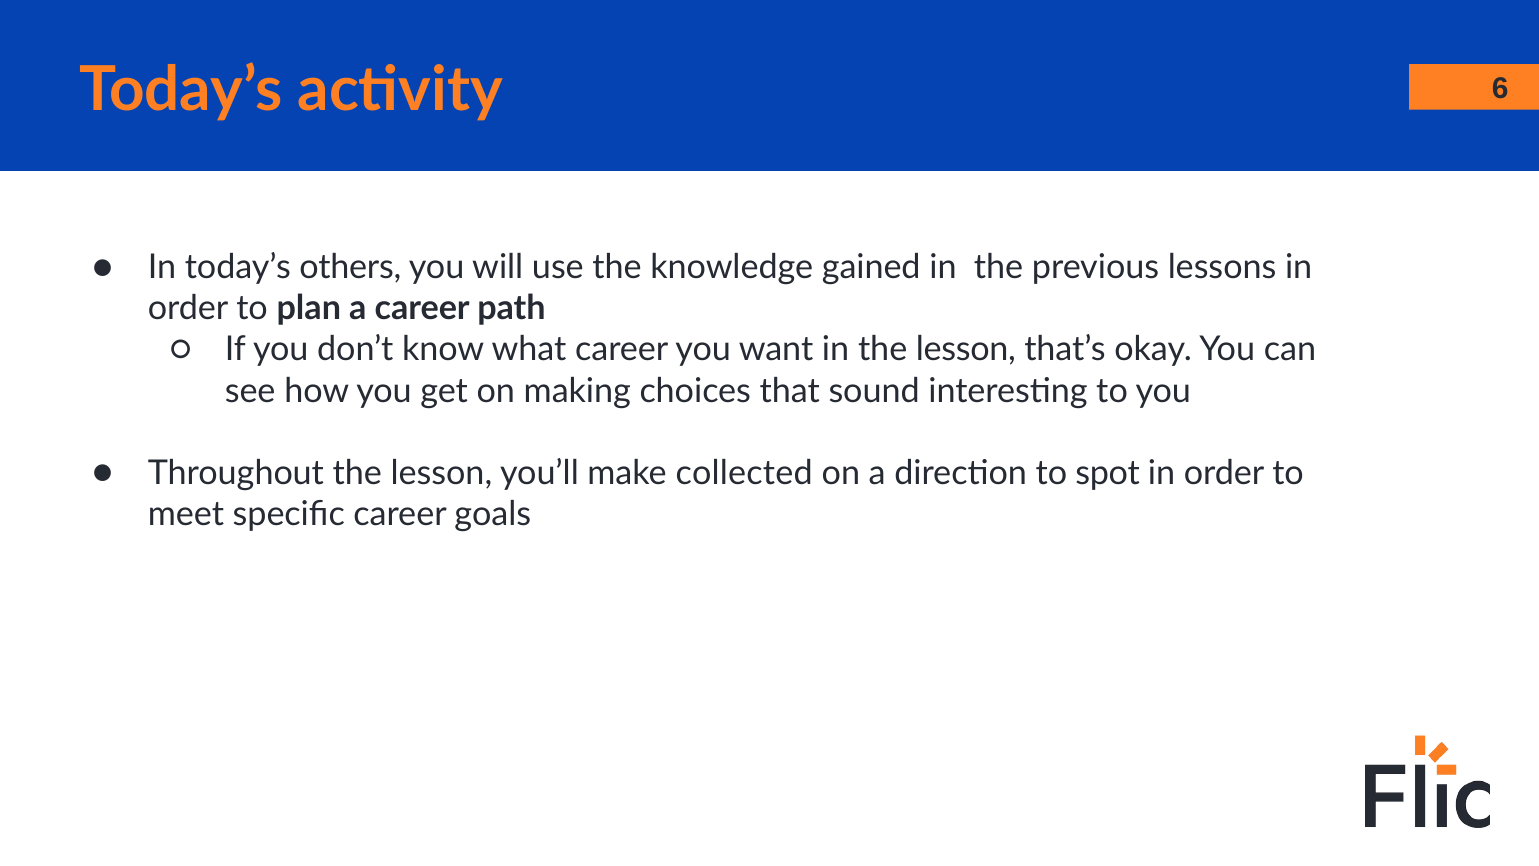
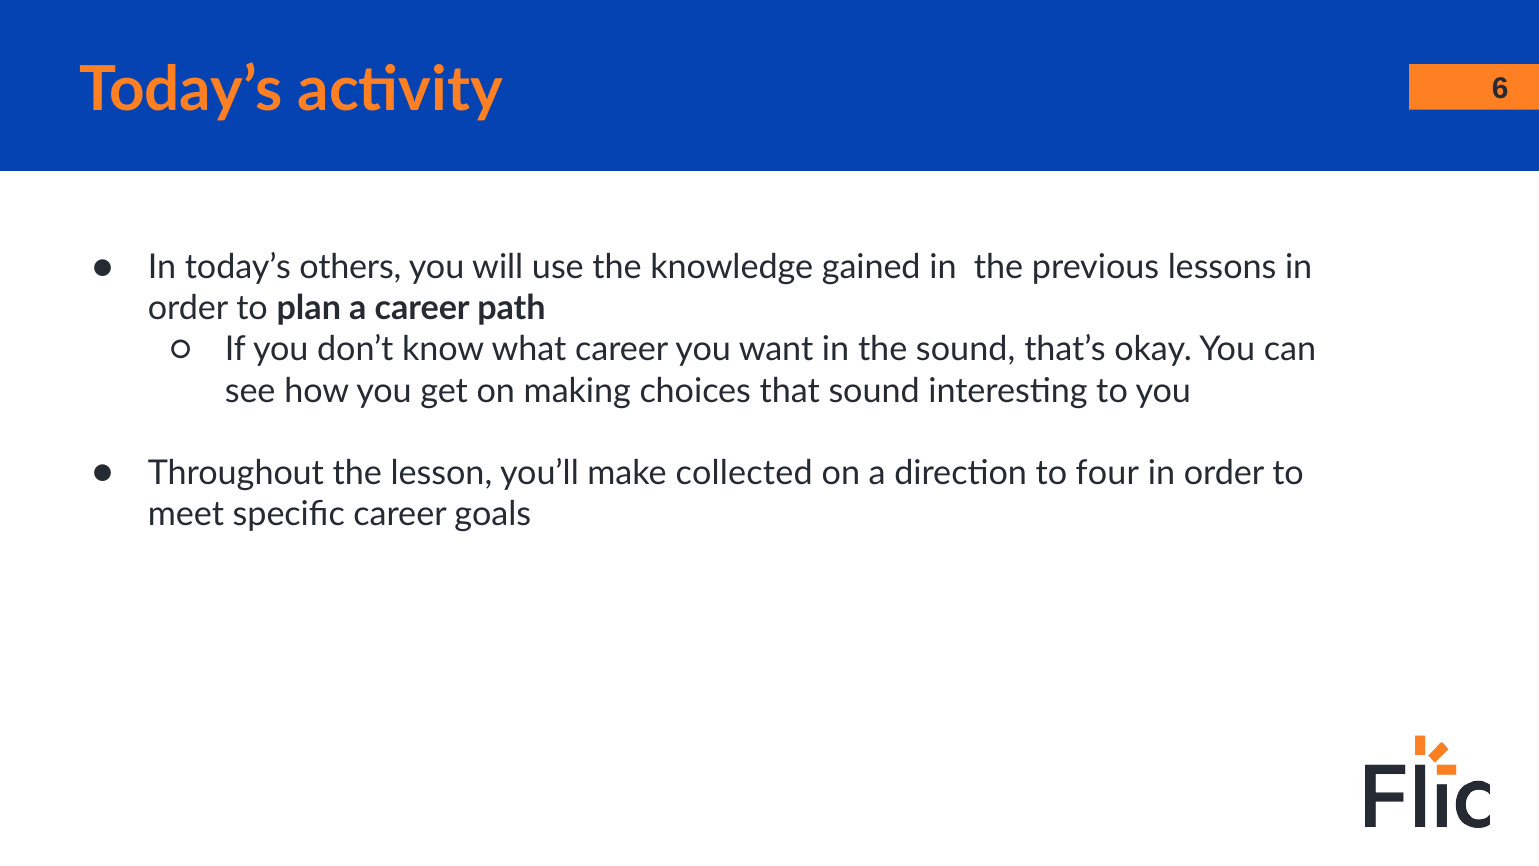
in the lesson: lesson -> sound
spot: spot -> four
